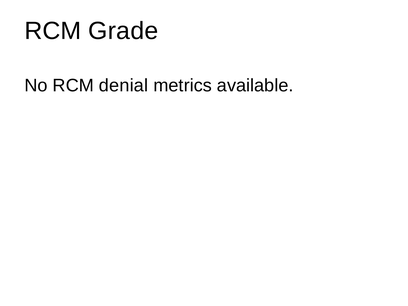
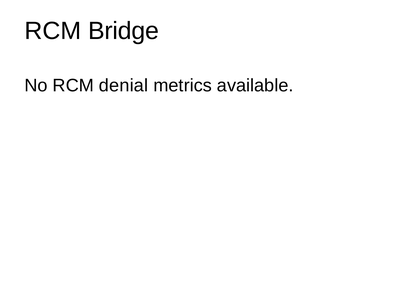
Grade: Grade -> Bridge
